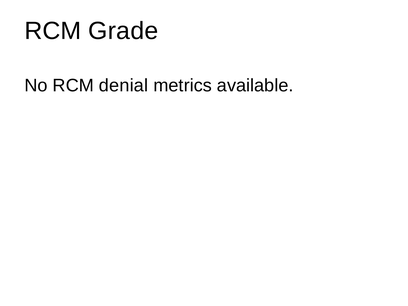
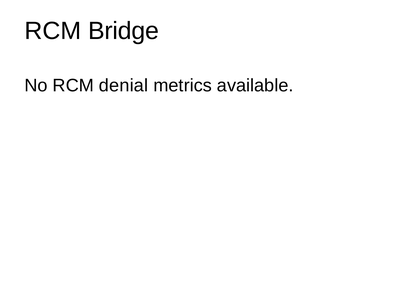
Grade: Grade -> Bridge
